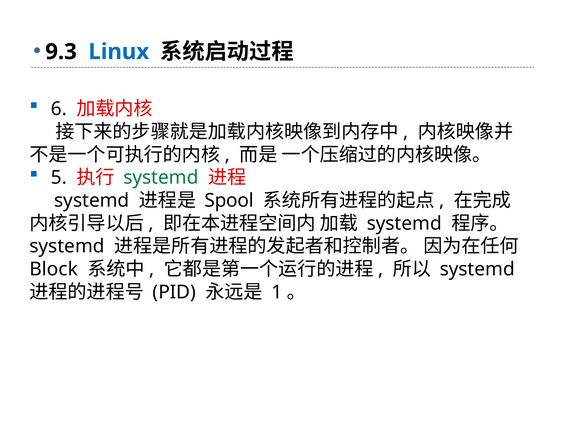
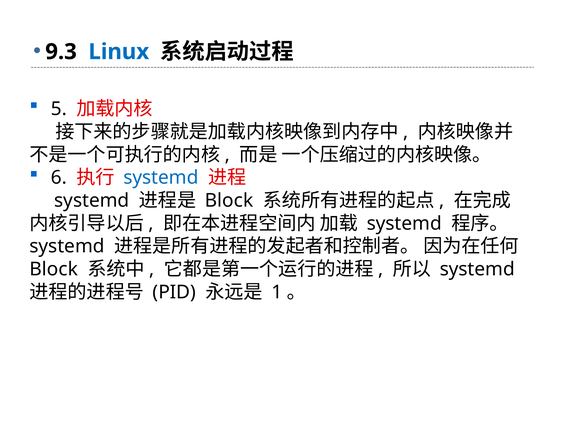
6: 6 -> 5
5: 5 -> 6
systemd at (161, 178) colour: green -> blue
Spool at (229, 201): Spool -> Block
